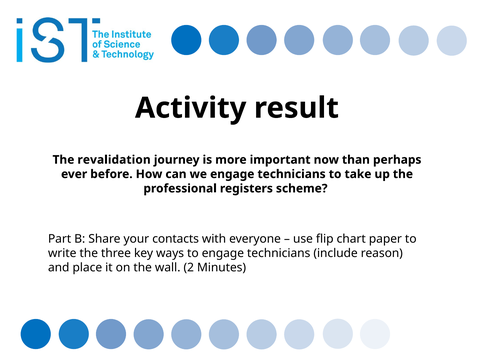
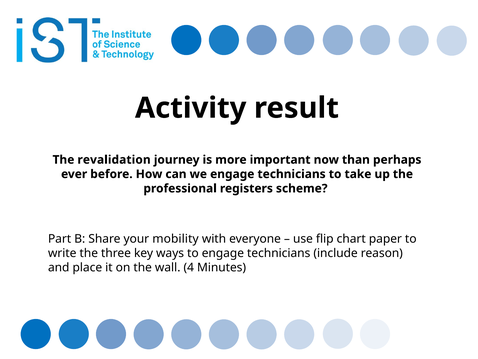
contacts: contacts -> mobility
2: 2 -> 4
